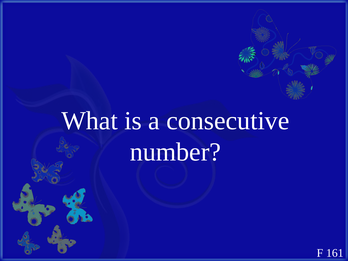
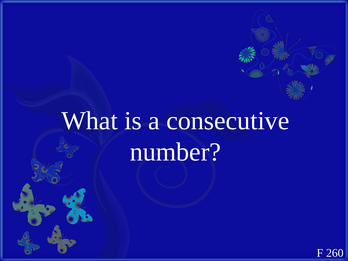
161: 161 -> 260
